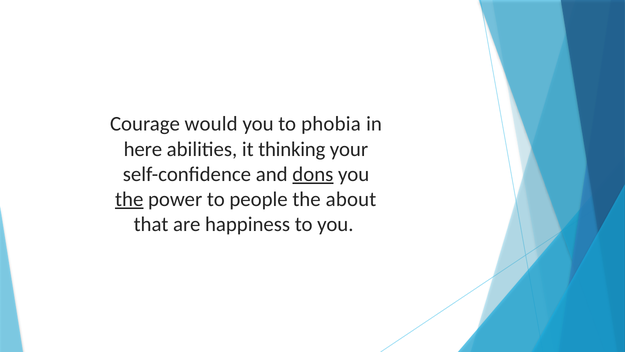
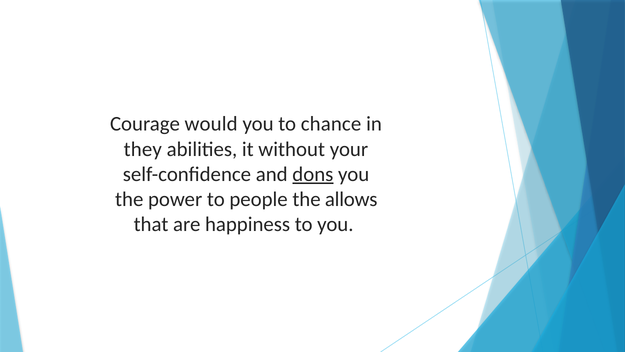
phobia: phobia -> chance
here: here -> they
thinking: thinking -> without
the at (129, 199) underline: present -> none
about: about -> allows
